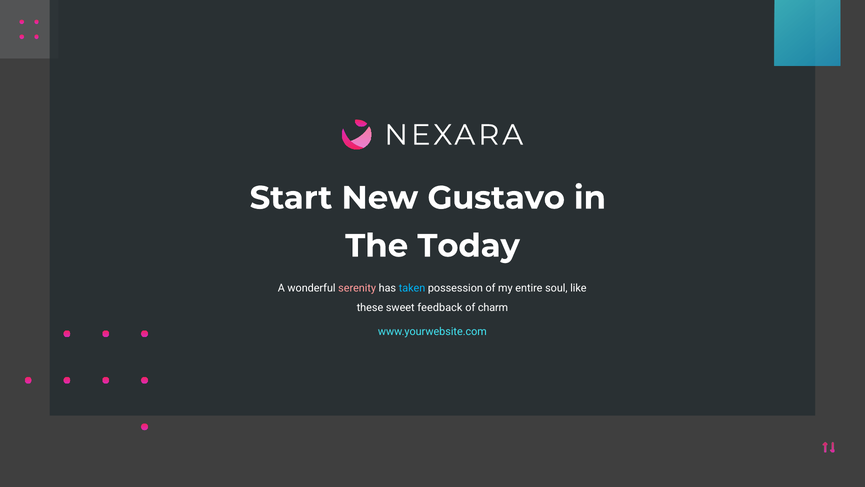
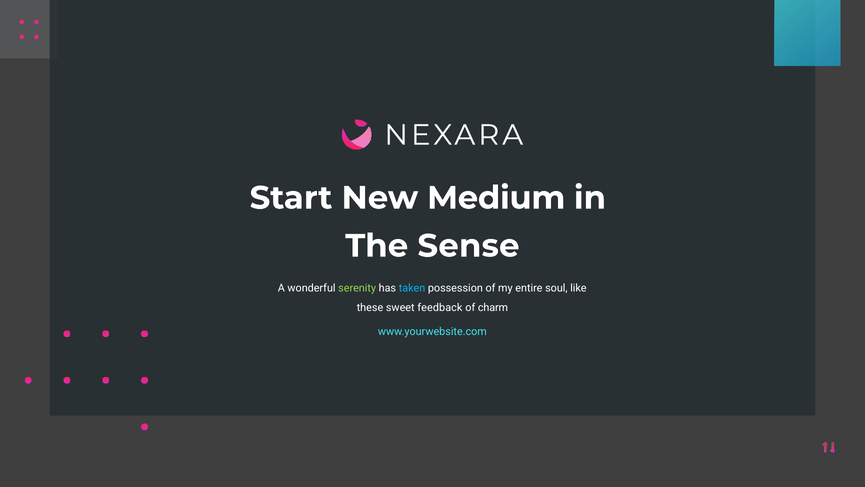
Gustavo: Gustavo -> Medium
Today: Today -> Sense
serenity colour: pink -> light green
